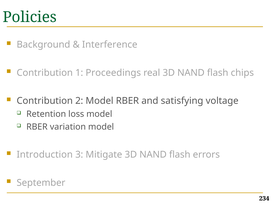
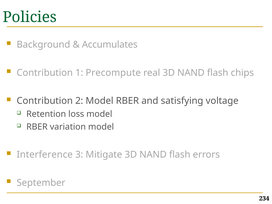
Interference: Interference -> Accumulates
Proceedings: Proceedings -> Precompute
Introduction: Introduction -> Interference
